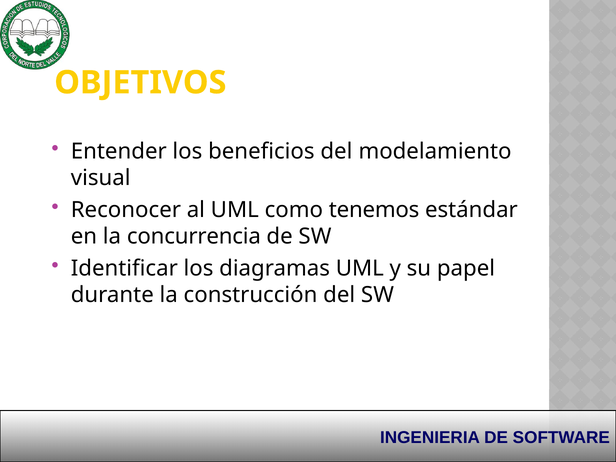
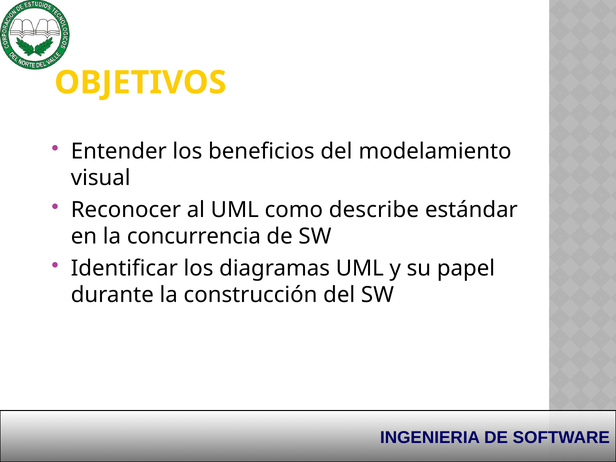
tenemos: tenemos -> describe
